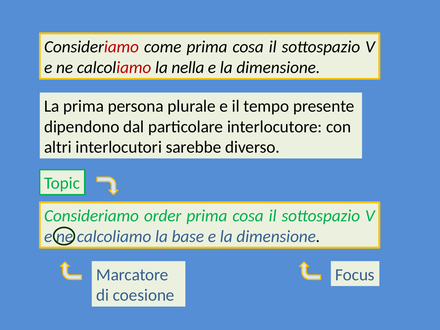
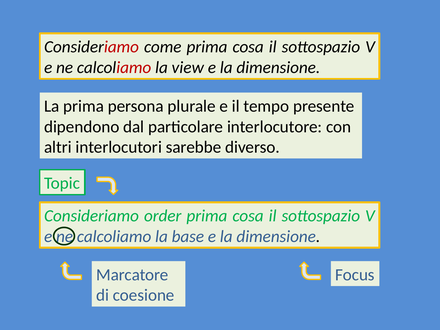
nella: nella -> view
